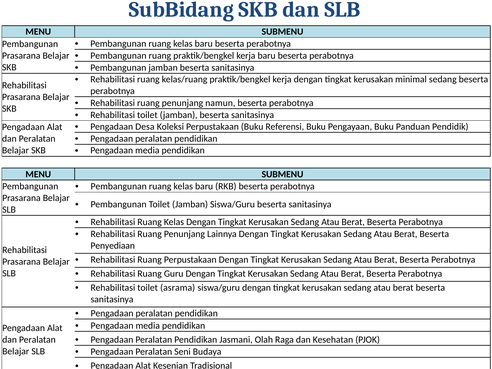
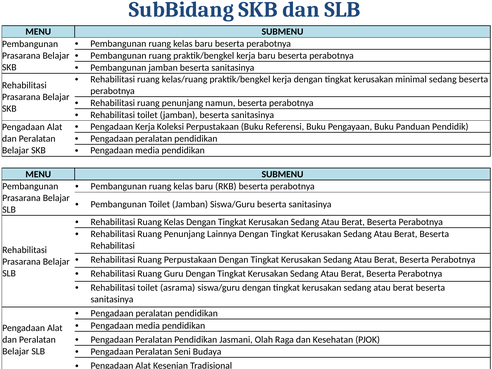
Pengadaan Desa: Desa -> Kerja
Penyediaan at (113, 246): Penyediaan -> Rehabilitasi
